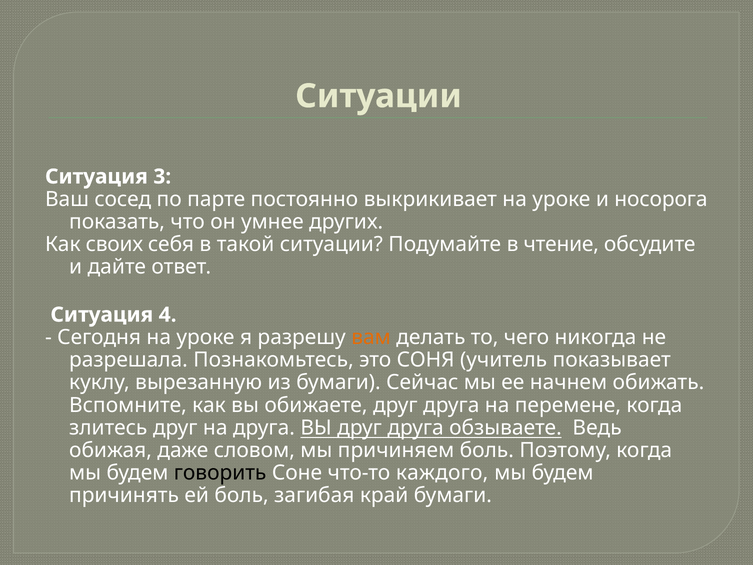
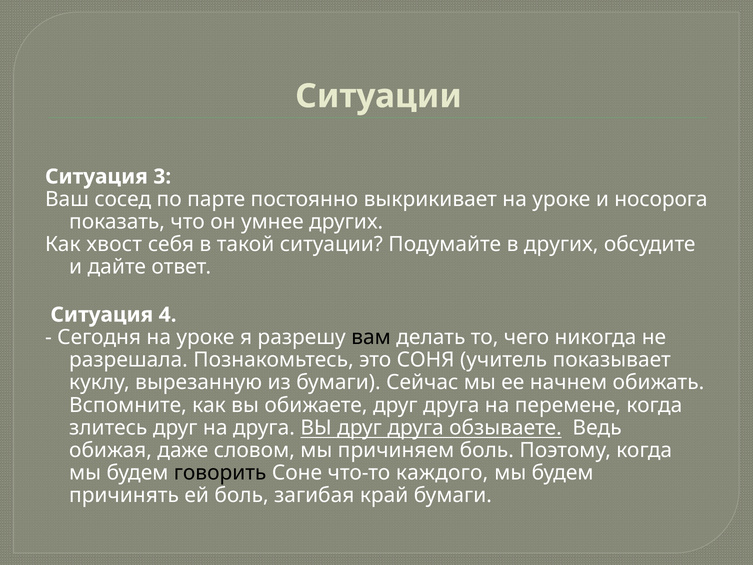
своих: своих -> хвост
в чтение: чтение -> других
вам colour: orange -> black
